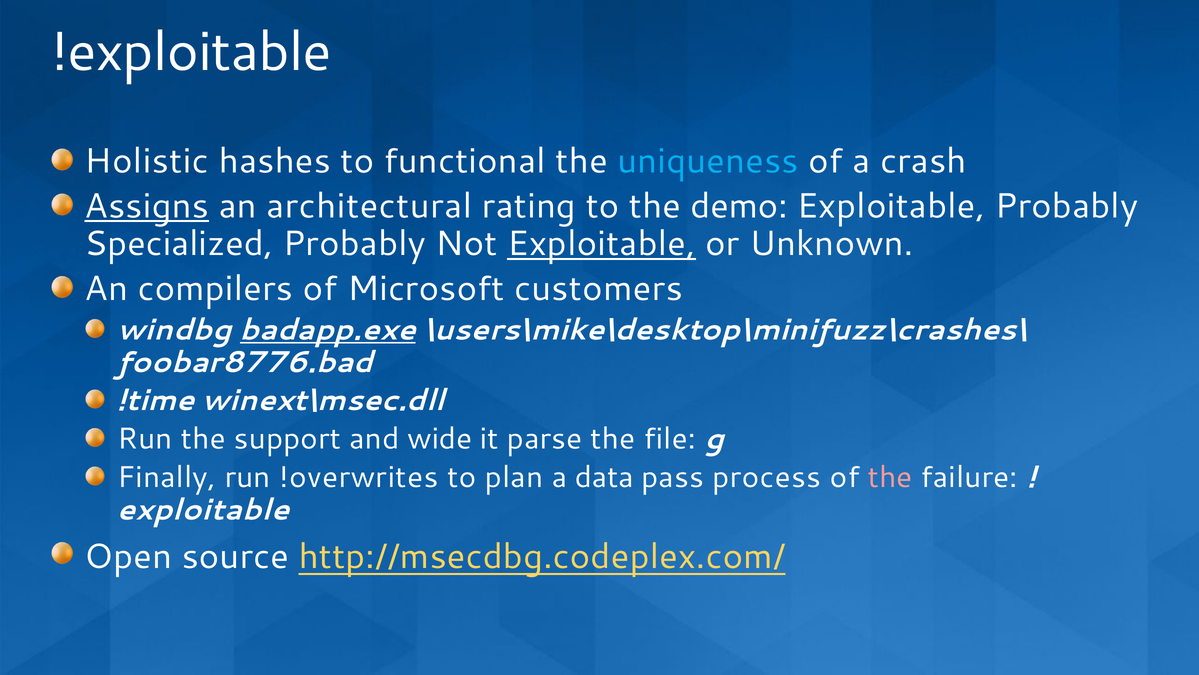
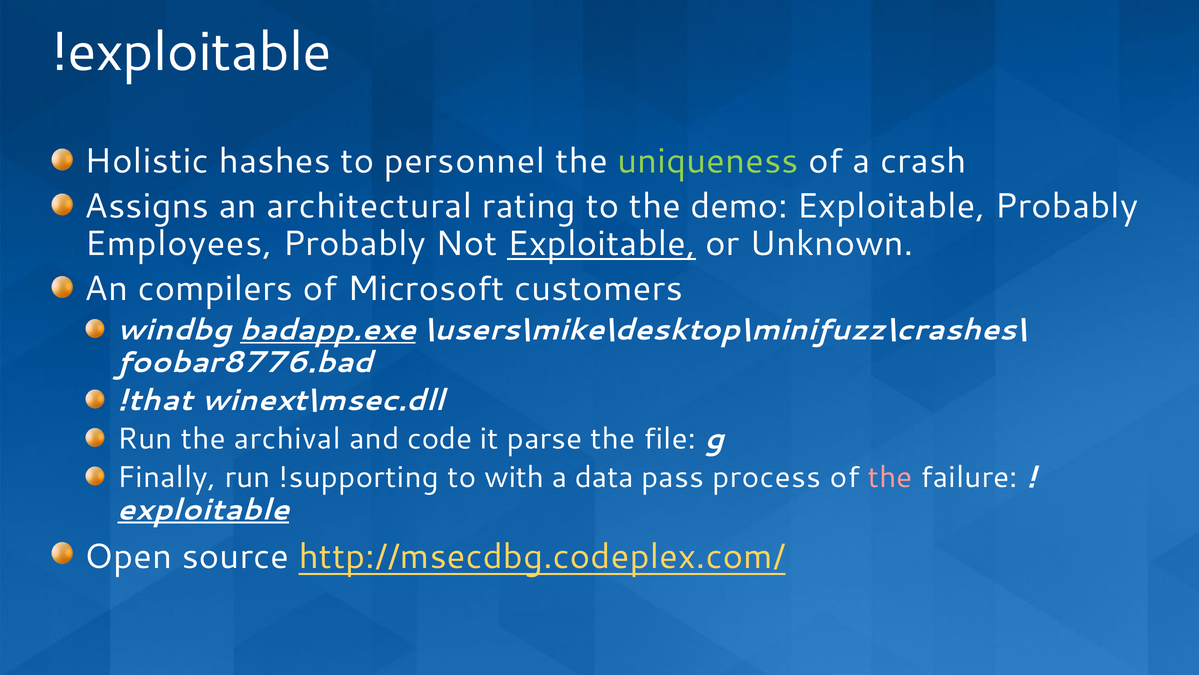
functional: functional -> personnel
uniqueness colour: light blue -> light green
Assigns underline: present -> none
Specialized: Specialized -> Employees
!time: !time -> !that
support: support -> archival
wide: wide -> code
!overwrites: !overwrites -> !supporting
plan: plan -> with
exploitable at (203, 509) underline: none -> present
